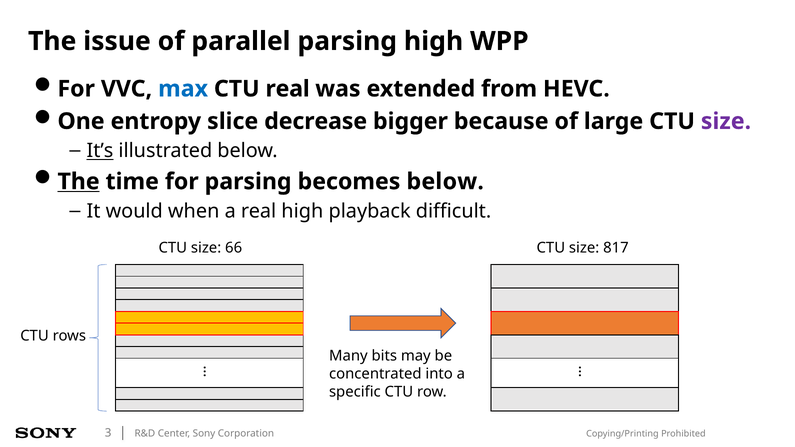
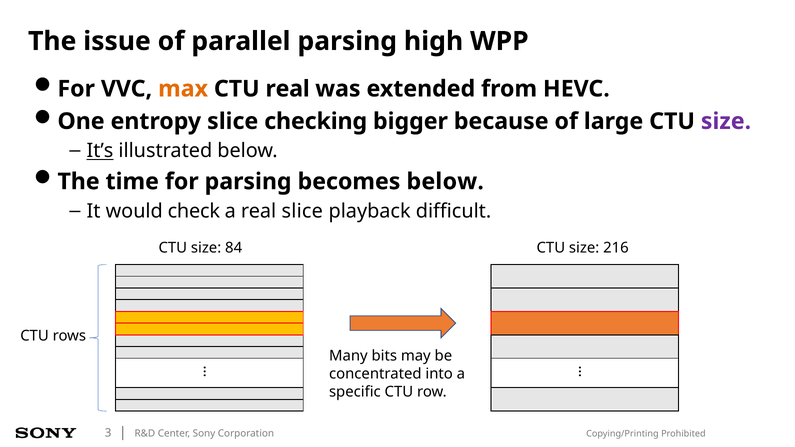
max colour: blue -> orange
decrease: decrease -> checking
The at (79, 181) underline: present -> none
when: when -> check
real high: high -> slice
66: 66 -> 84
817: 817 -> 216
